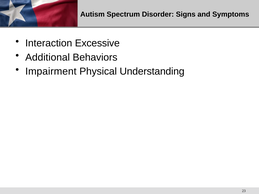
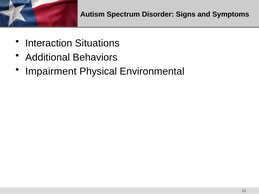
Excessive: Excessive -> Situations
Understanding: Understanding -> Environmental
